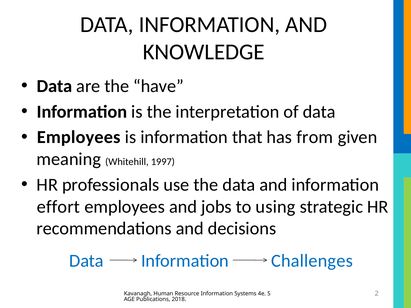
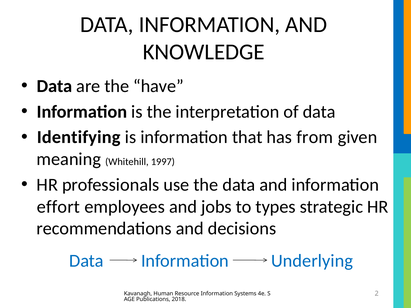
Employees at (79, 137): Employees -> Identifying
using: using -> types
Challenges: Challenges -> Underlying
